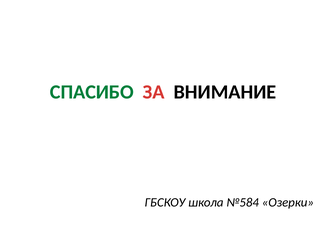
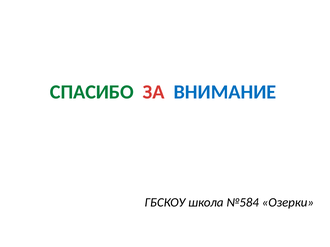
ВНИМАНИЕ colour: black -> blue
